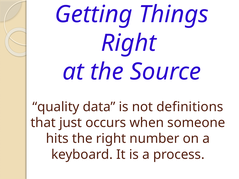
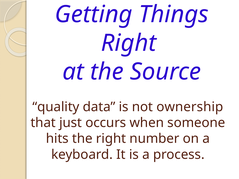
definitions: definitions -> ownership
